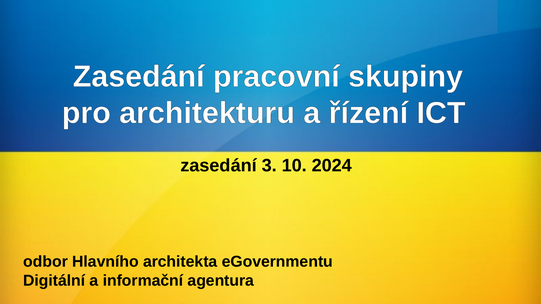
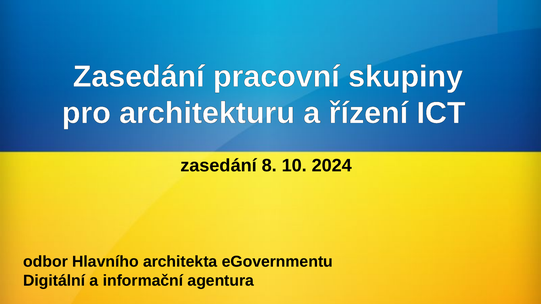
3: 3 -> 8
